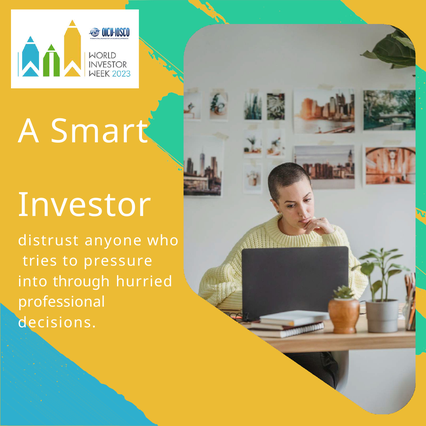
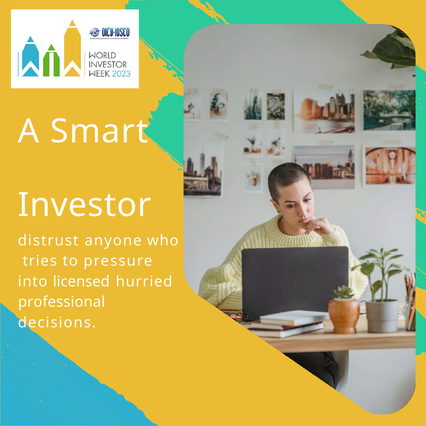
through: through -> licensed
